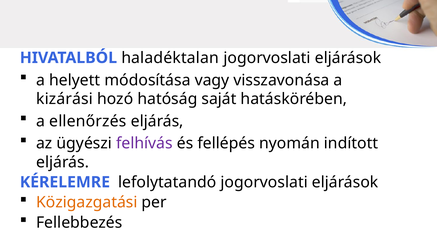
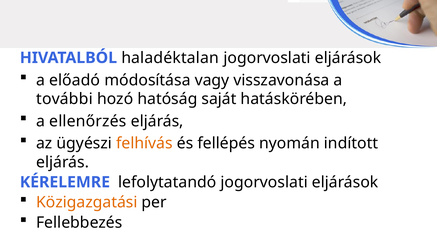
helyett: helyett -> előadó
kizárási: kizárási -> további
felhívás colour: purple -> orange
